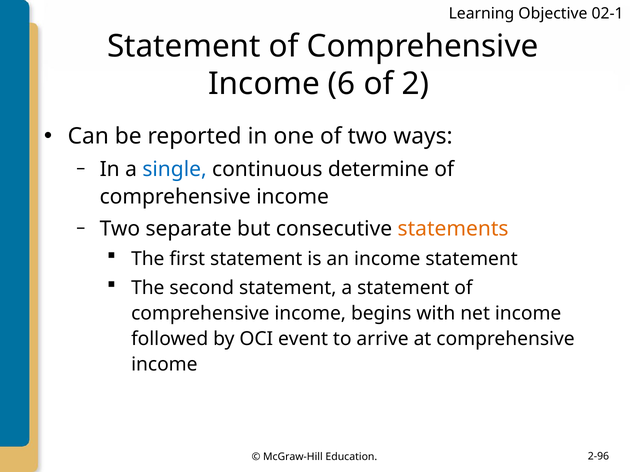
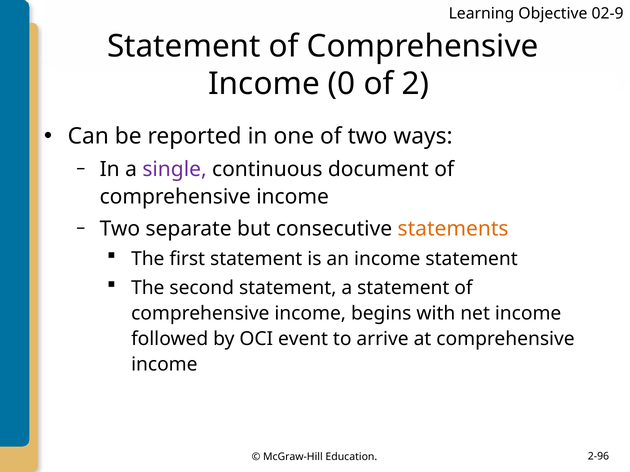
02-1: 02-1 -> 02-9
6: 6 -> 0
single colour: blue -> purple
determine: determine -> document
